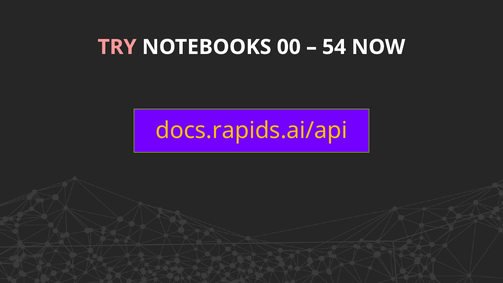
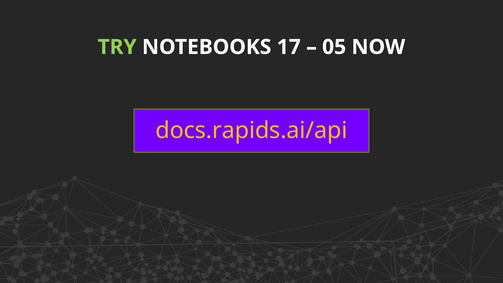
TRY colour: pink -> light green
00: 00 -> 17
54: 54 -> 05
